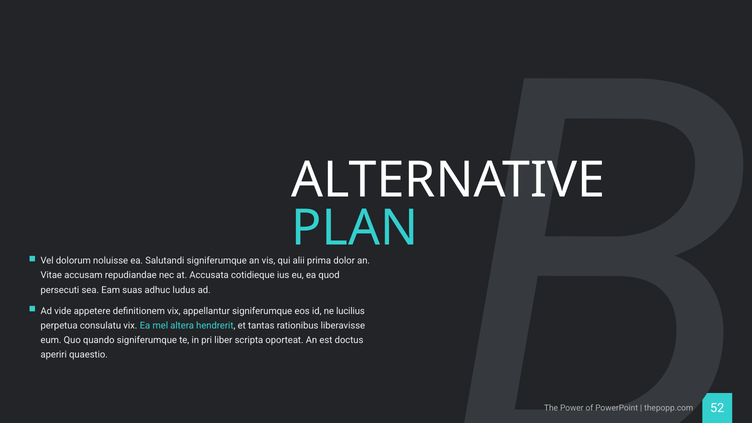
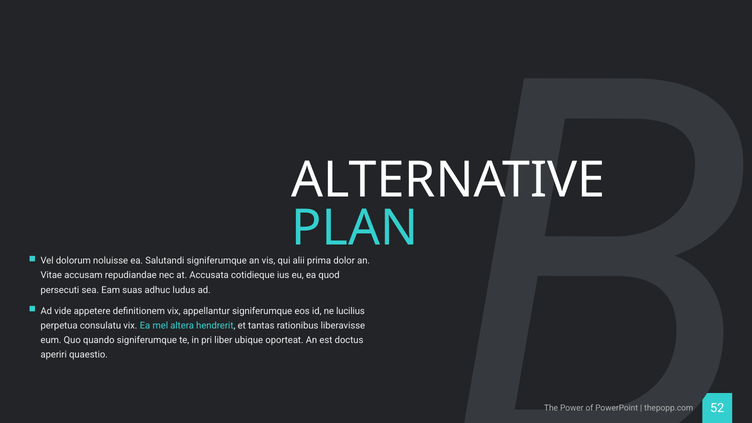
scripta: scripta -> ubique
